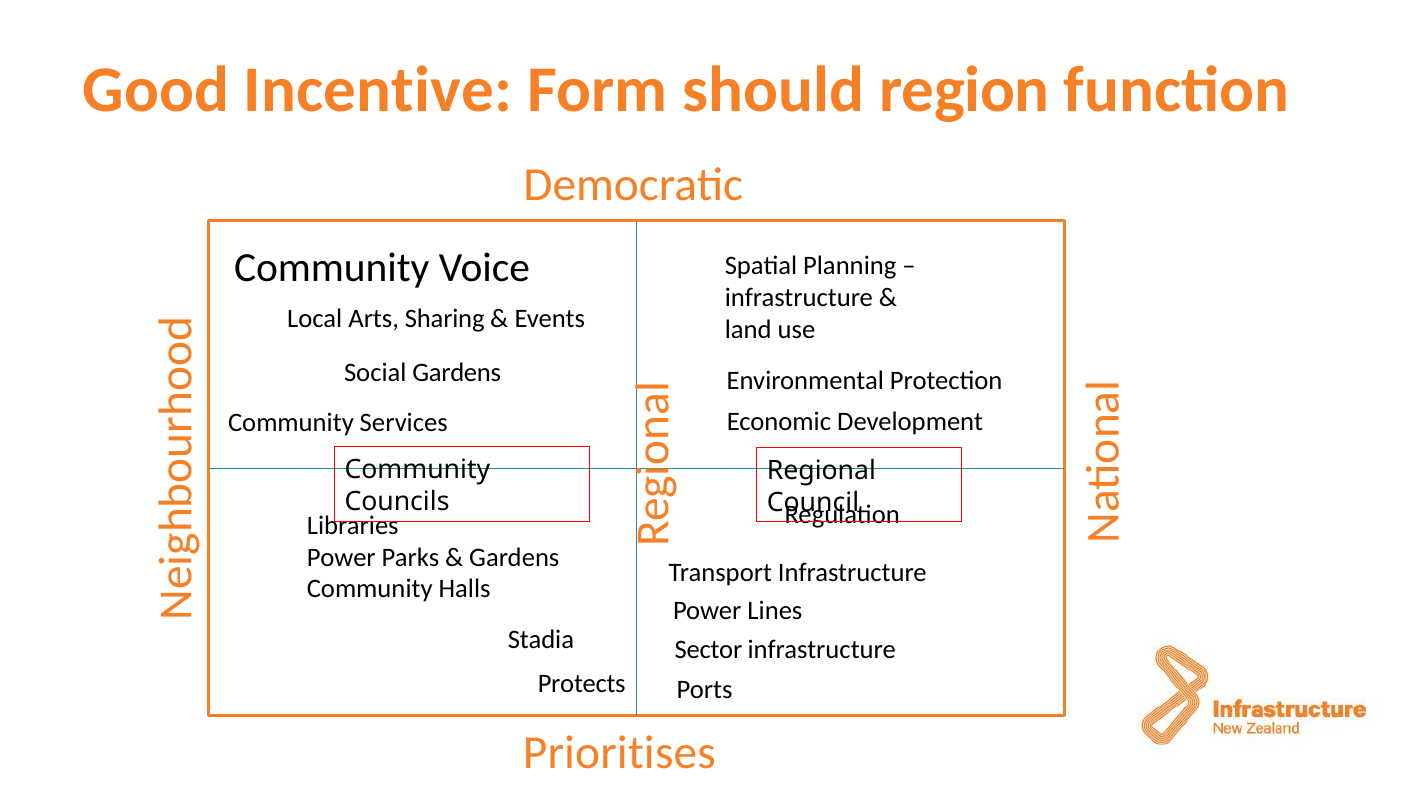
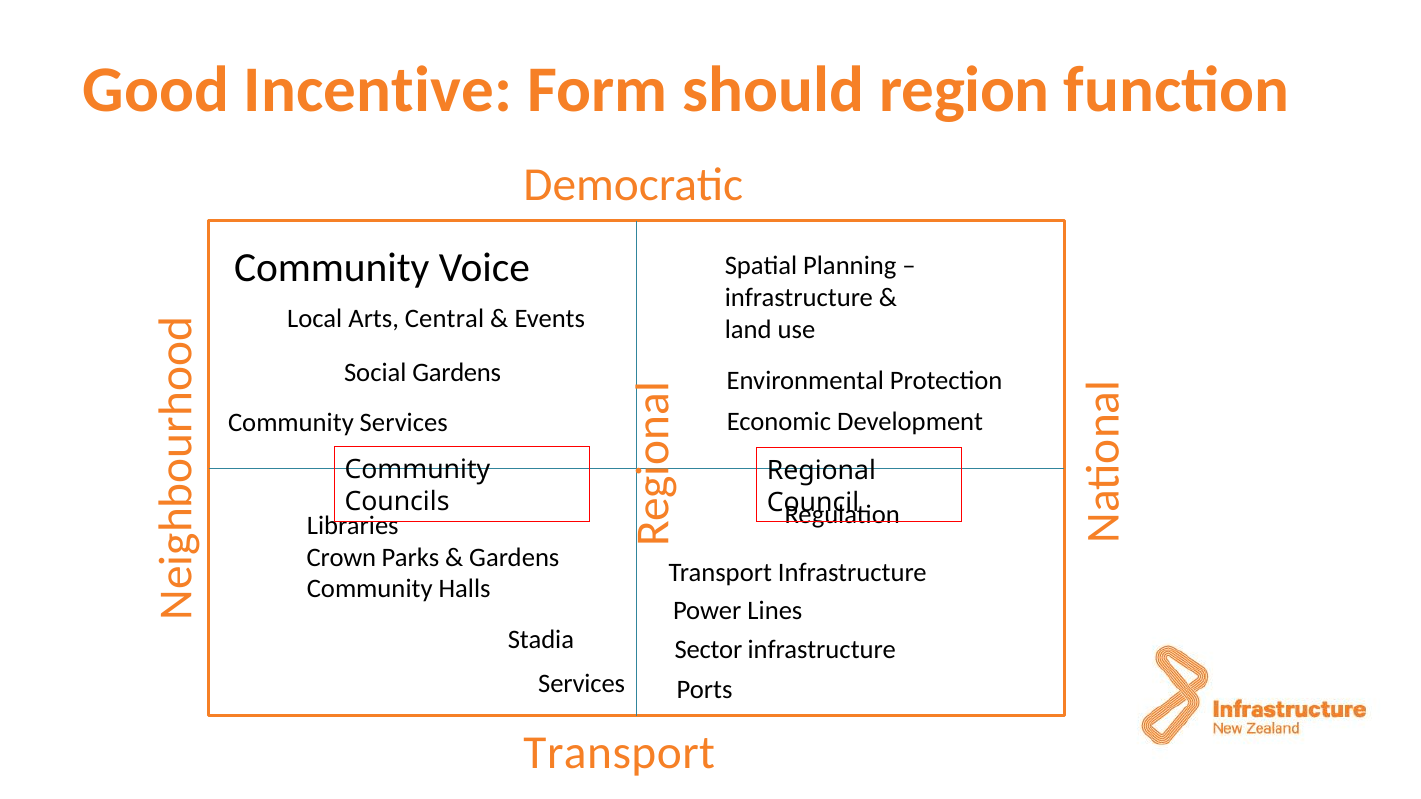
Sharing: Sharing -> Central
Power at (341, 557): Power -> Crown
Protects at (582, 684): Protects -> Services
Prioritises at (619, 753): Prioritises -> Transport
